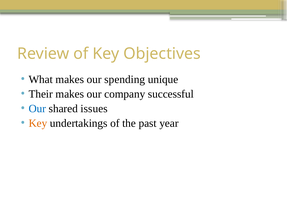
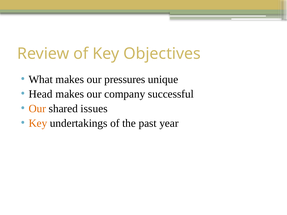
spending: spending -> pressures
Their: Their -> Head
Our at (37, 109) colour: blue -> orange
